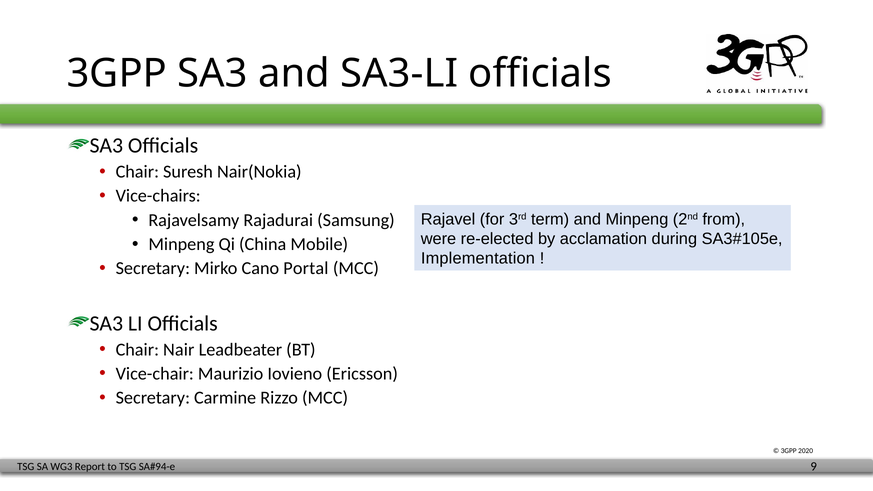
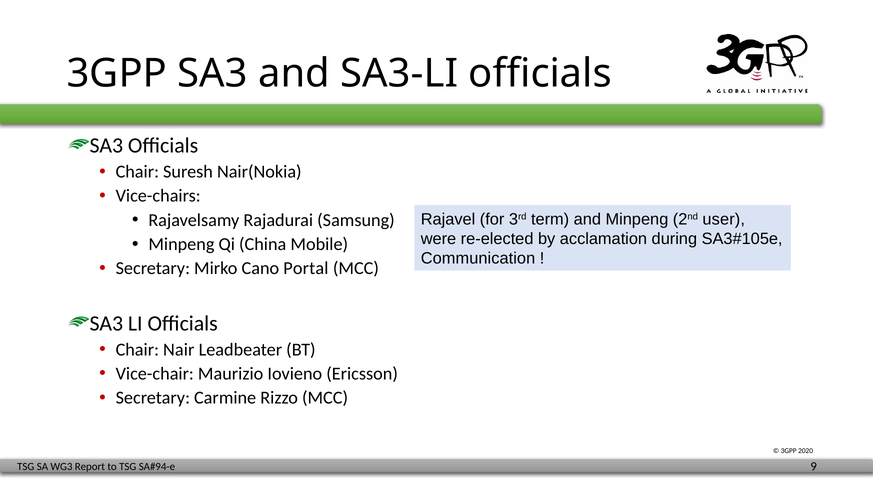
from: from -> user
Implementation: Implementation -> Communication
